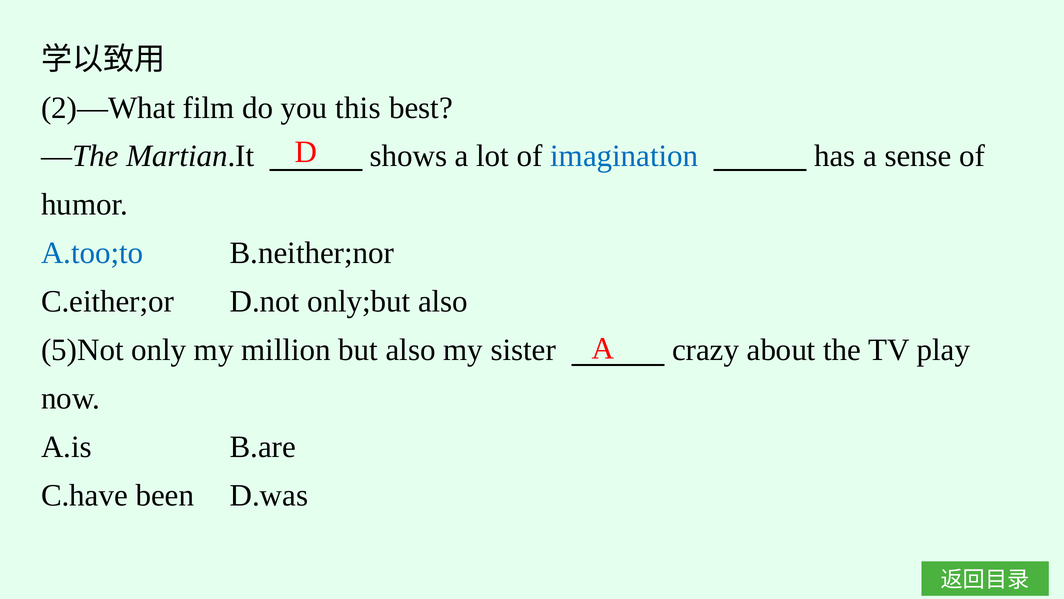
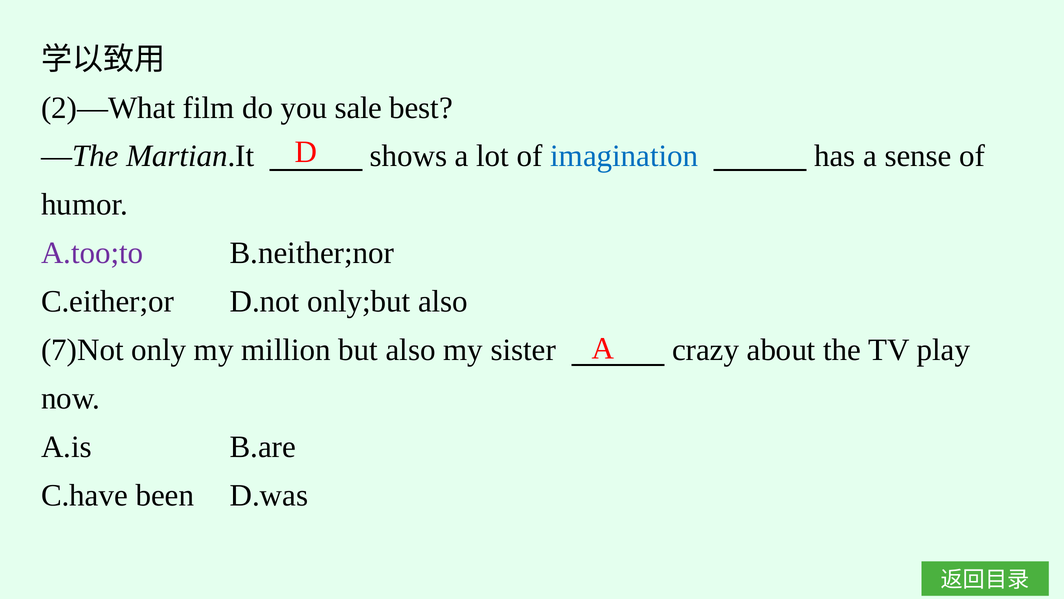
this: this -> sale
A.too;to colour: blue -> purple
5)Not: 5)Not -> 7)Not
